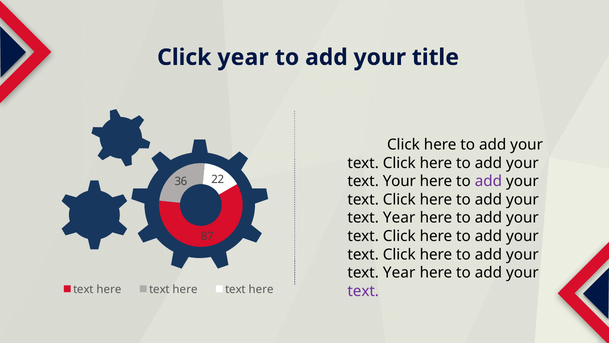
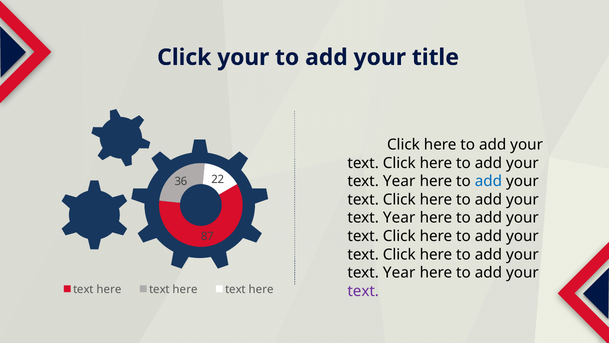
Click year: year -> your
Your at (399, 181): Your -> Year
add at (488, 181) colour: purple -> blue
